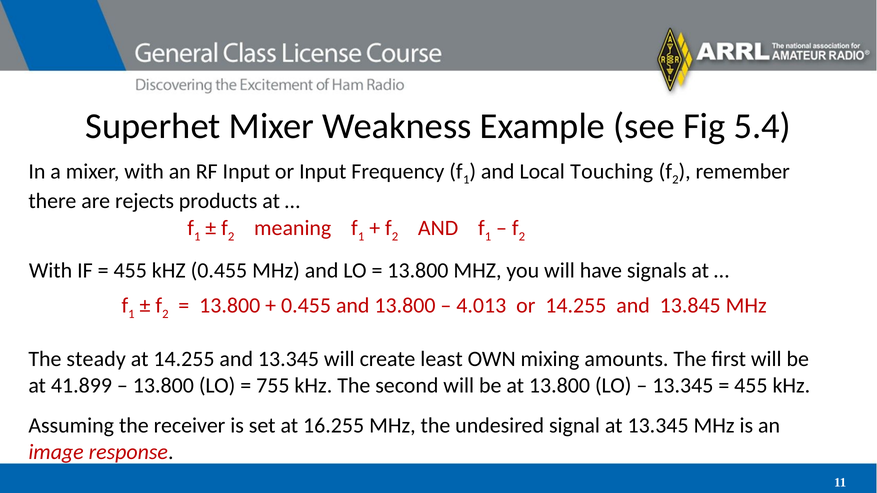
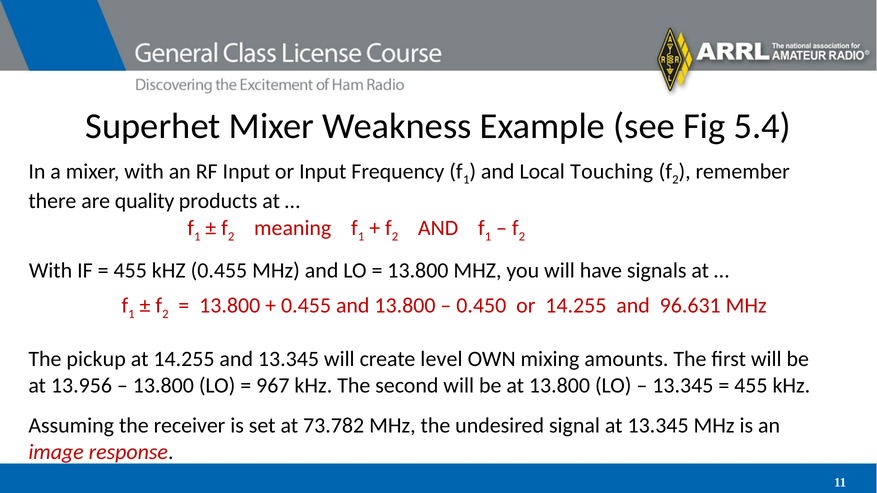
rejects: rejects -> quality
4.013: 4.013 -> 0.450
13.845: 13.845 -> 96.631
steady: steady -> pickup
least: least -> level
41.899: 41.899 -> 13.956
755: 755 -> 967
16.255: 16.255 -> 73.782
